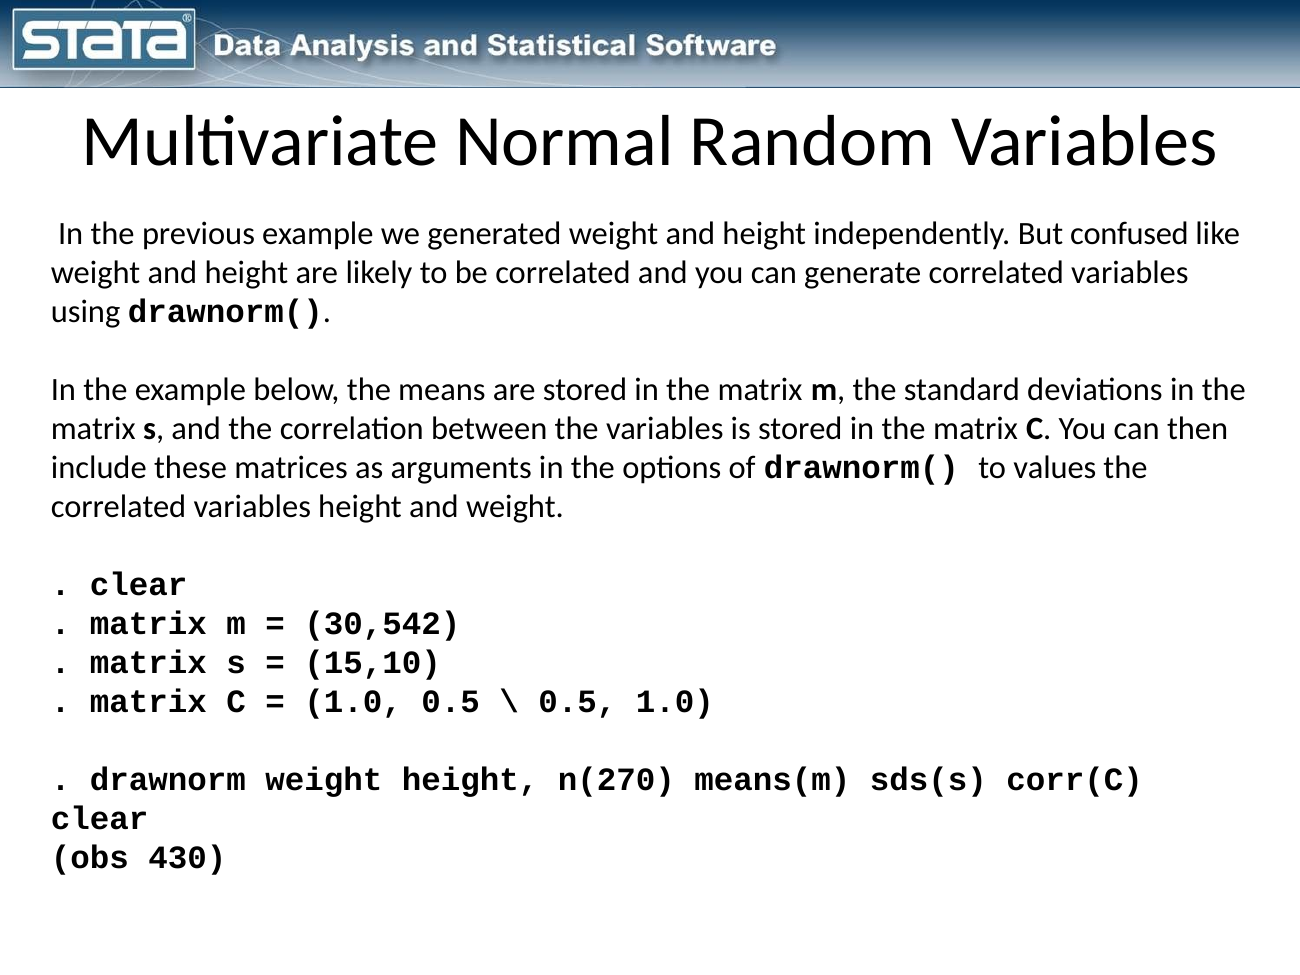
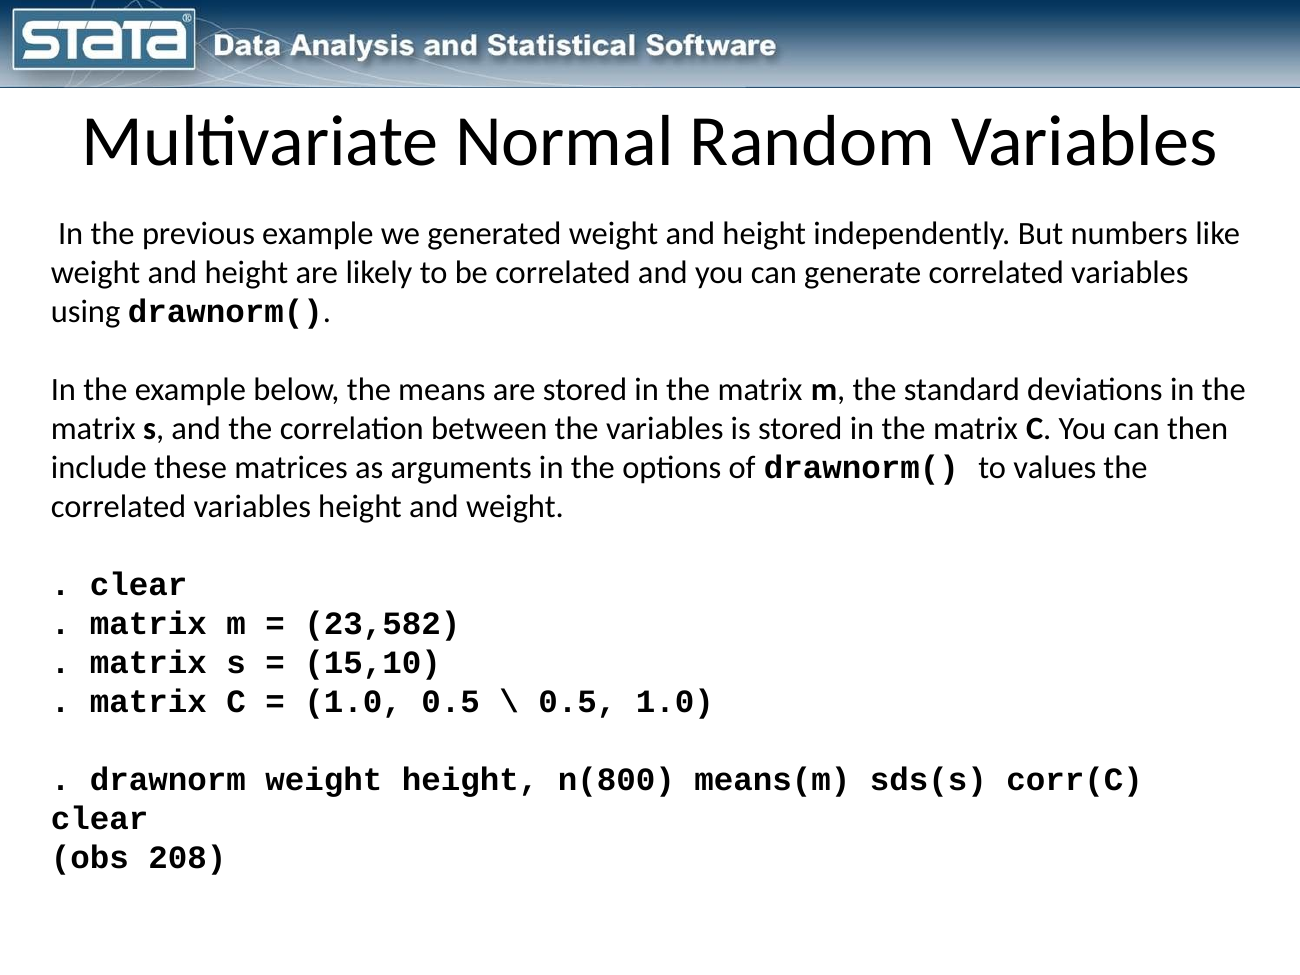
confused: confused -> numbers
30,542: 30,542 -> 23,582
n(270: n(270 -> n(800
430: 430 -> 208
